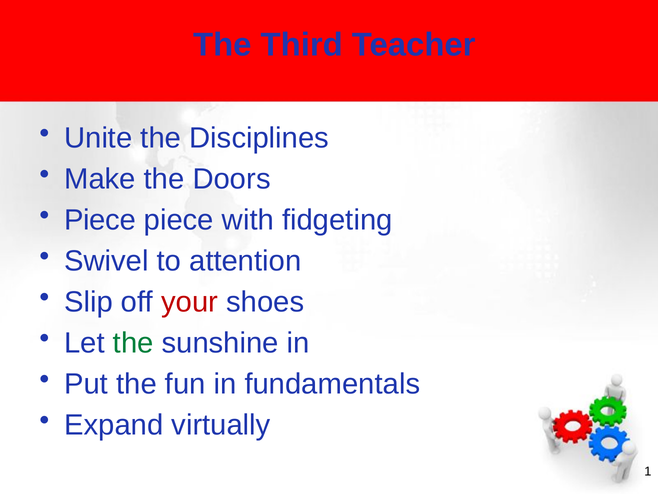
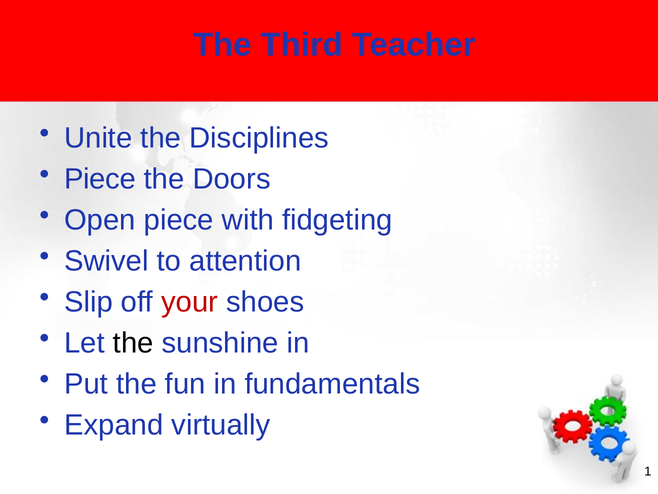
Make at (100, 179): Make -> Piece
Piece at (100, 220): Piece -> Open
the at (133, 343) colour: green -> black
